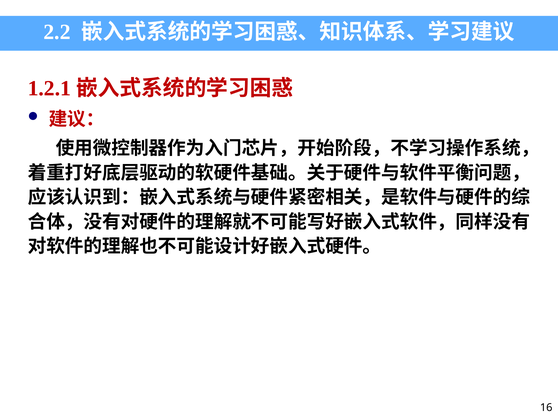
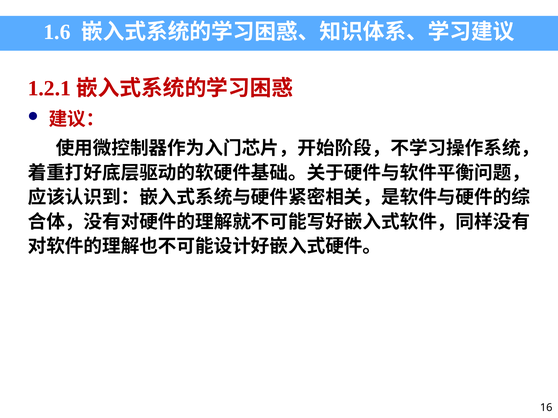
2.2: 2.2 -> 1.6
